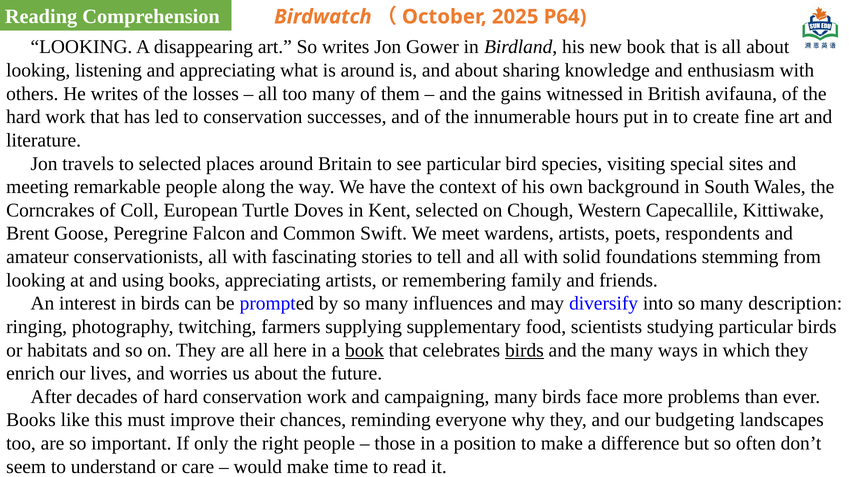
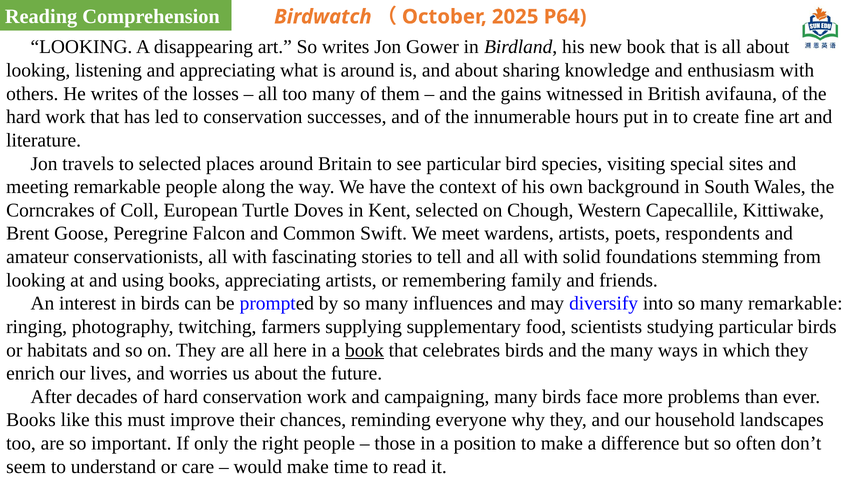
many description: description -> remarkable
birds at (524, 351) underline: present -> none
budgeting: budgeting -> household
